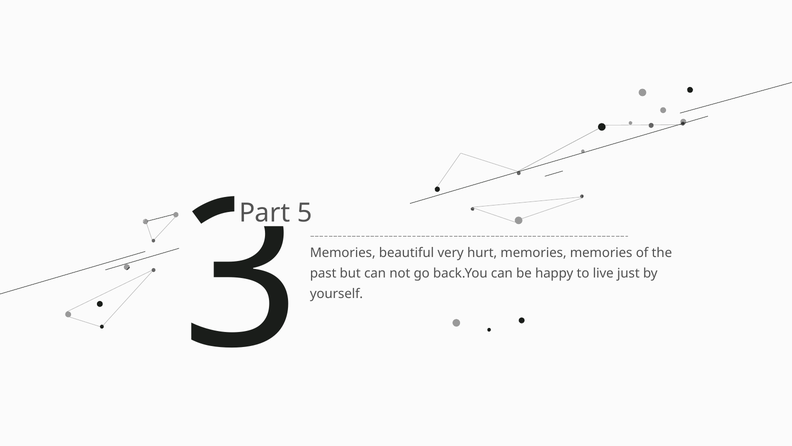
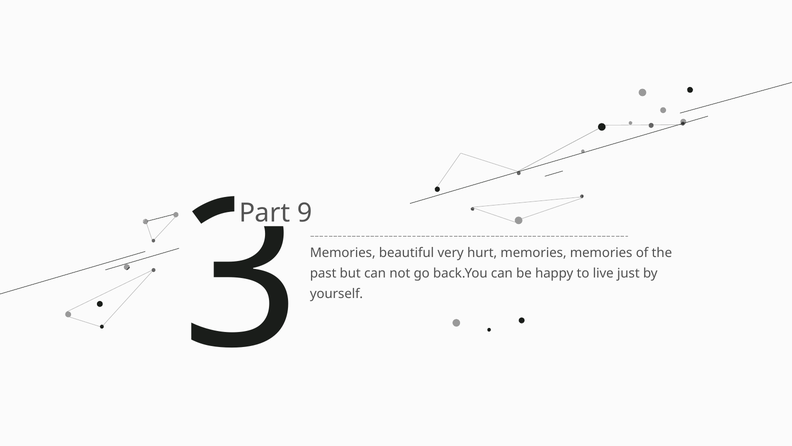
5: 5 -> 9
